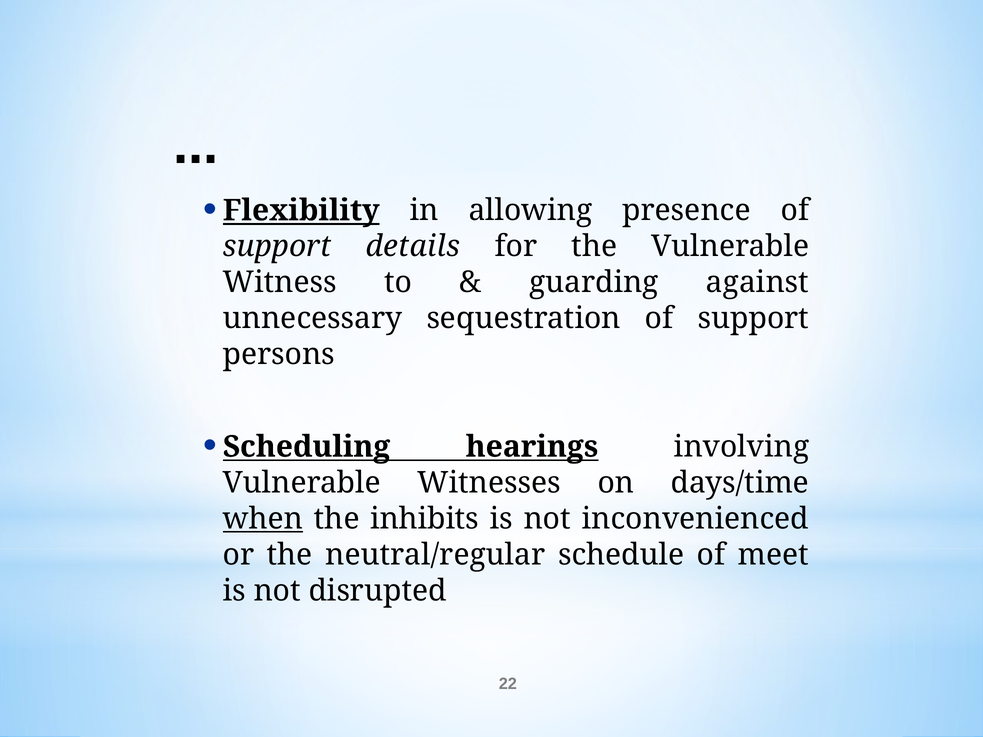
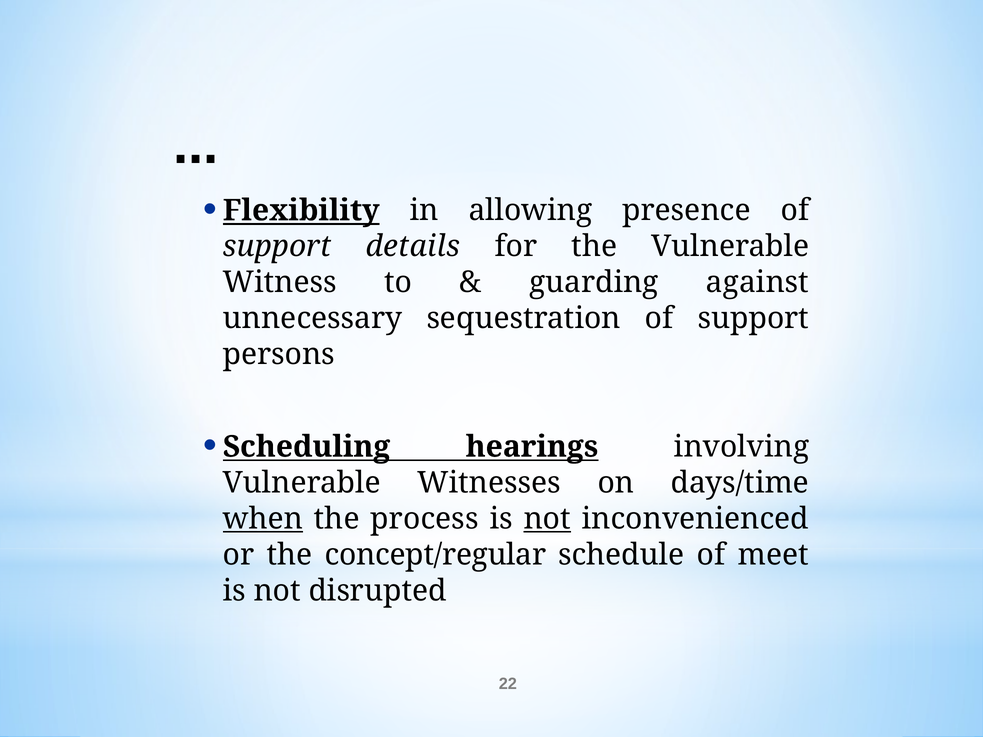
inhibits: inhibits -> process
not at (547, 519) underline: none -> present
neutral/regular: neutral/regular -> concept/regular
